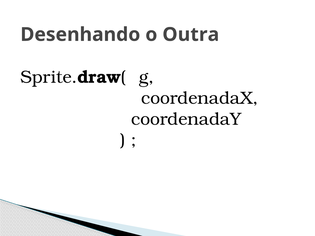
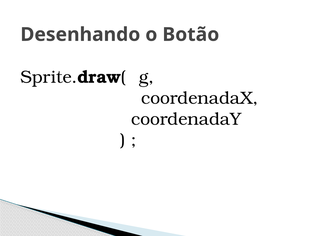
Outra: Outra -> Botão
